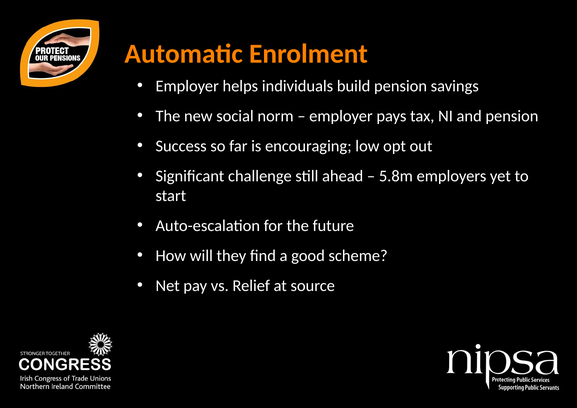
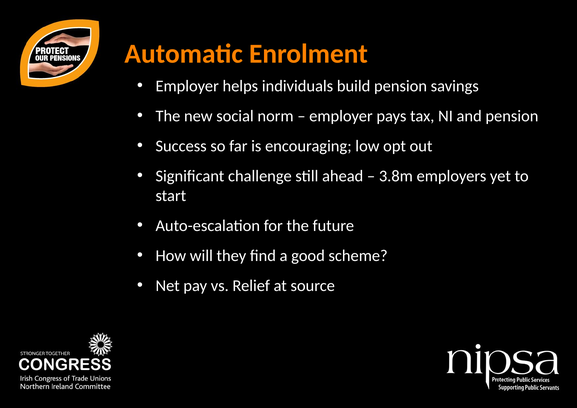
5.8m: 5.8m -> 3.8m
